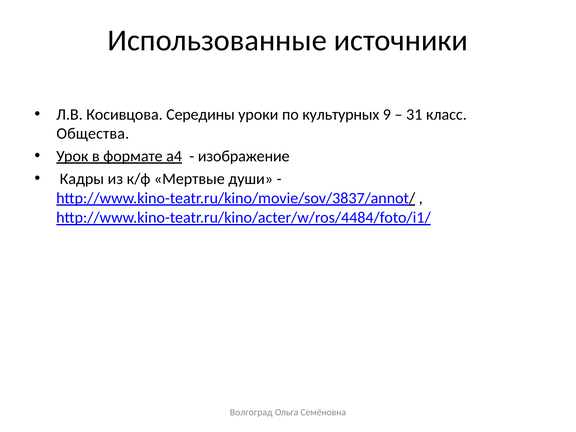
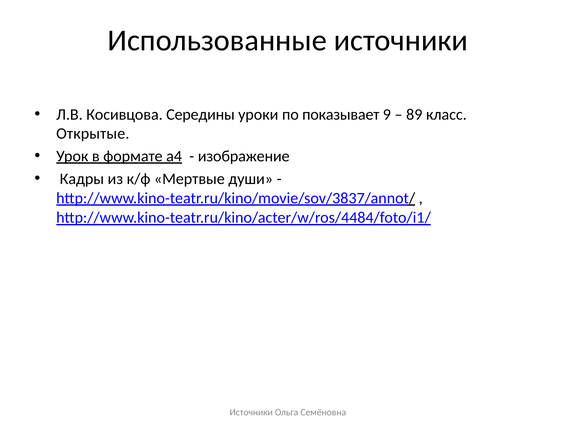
культурных: культурных -> показывает
31: 31 -> 89
Общества: Общества -> Открытые
Волгоград at (251, 412): Волгоград -> Источники
